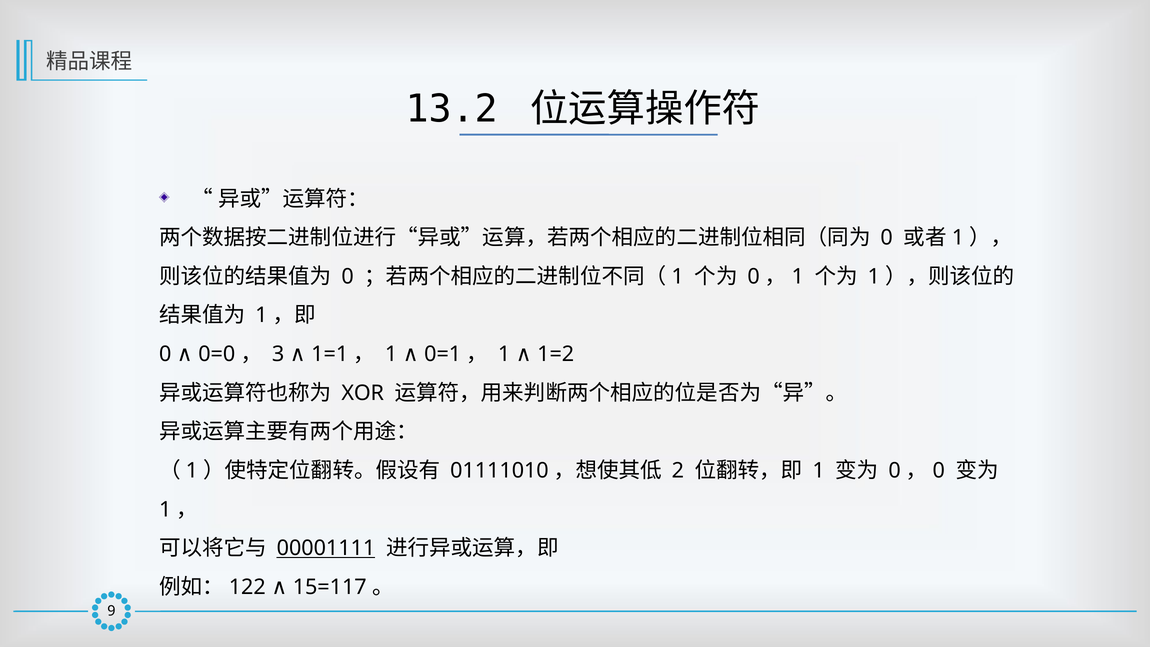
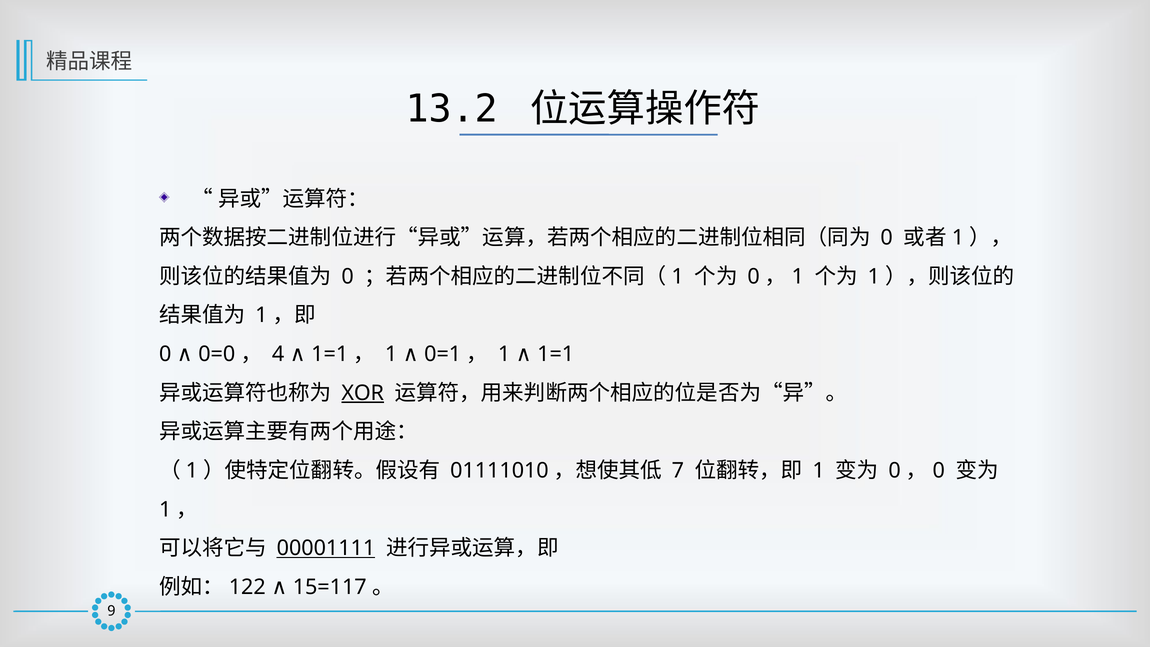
3: 3 -> 4
1 1=2: 1=2 -> 1=1
XOR underline: none -> present
2: 2 -> 7
